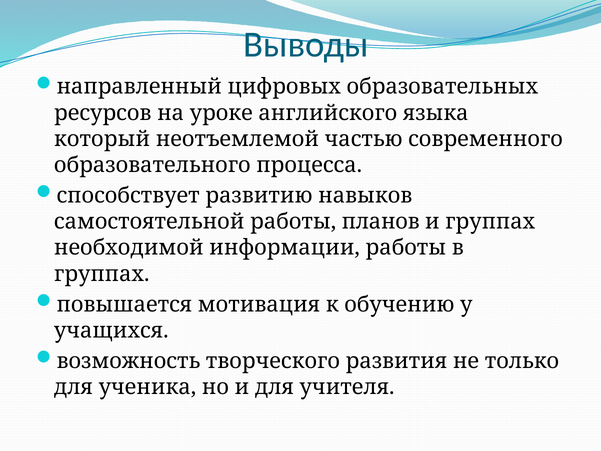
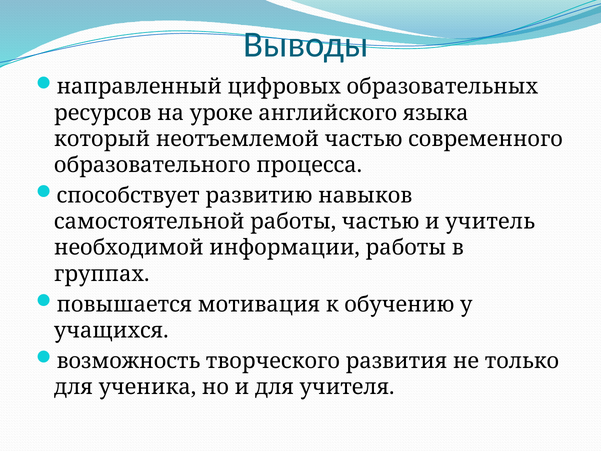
работы планов: планов -> частью
и группах: группах -> учитель
